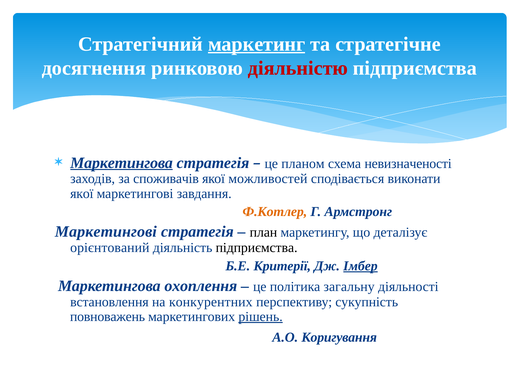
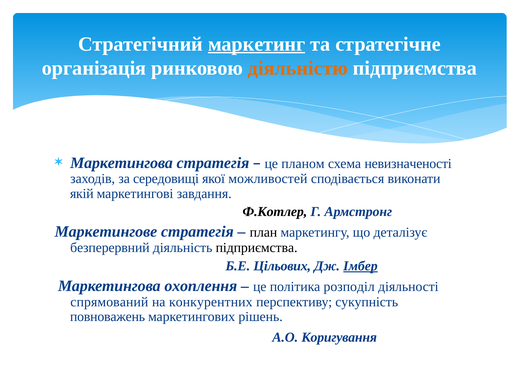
досягнення: досягнення -> організація
діяльністю colour: red -> orange
Маркетингова at (122, 163) underline: present -> none
споживачів: споживачів -> середовищі
якої at (82, 194): якої -> якій
Ф.Котлер colour: orange -> black
Маркетингові at (106, 232): Маркетингові -> Маркетингове
орієнтований: орієнтований -> безперервний
Критерії: Критерії -> Цільових
загальну: загальну -> розподіл
встановлення: встановлення -> спрямований
рішень underline: present -> none
